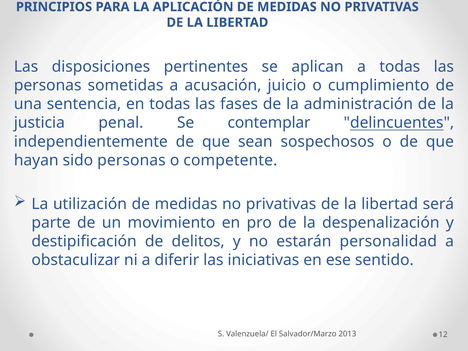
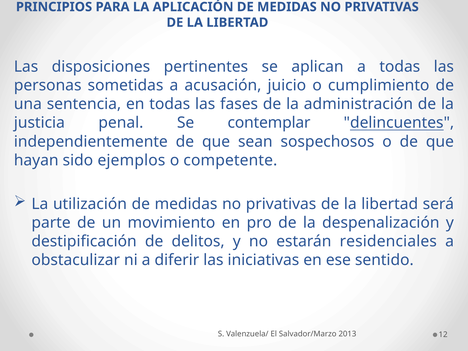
sido personas: personas -> ejemplos
personalidad: personalidad -> residenciales
